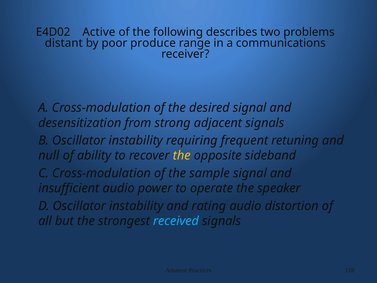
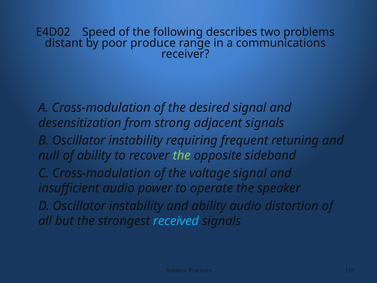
Active: Active -> Speed
the at (182, 155) colour: yellow -> light green
sample: sample -> voltage
and rating: rating -> ability
